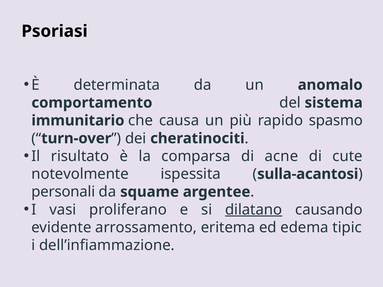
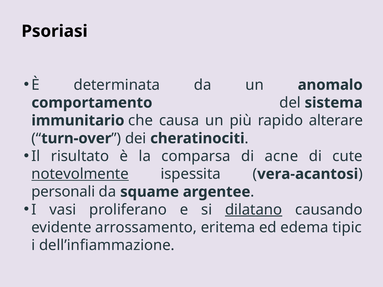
spasmo: spasmo -> alterare
notevolmente underline: none -> present
sulla-acantosi: sulla-acantosi -> vera-acantosi
